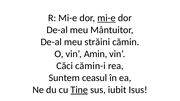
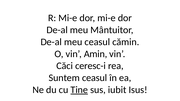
mi-e at (106, 18) underline: present -> none
meu străini: străini -> ceasul
cămin-i: cămin-i -> ceresc-i
